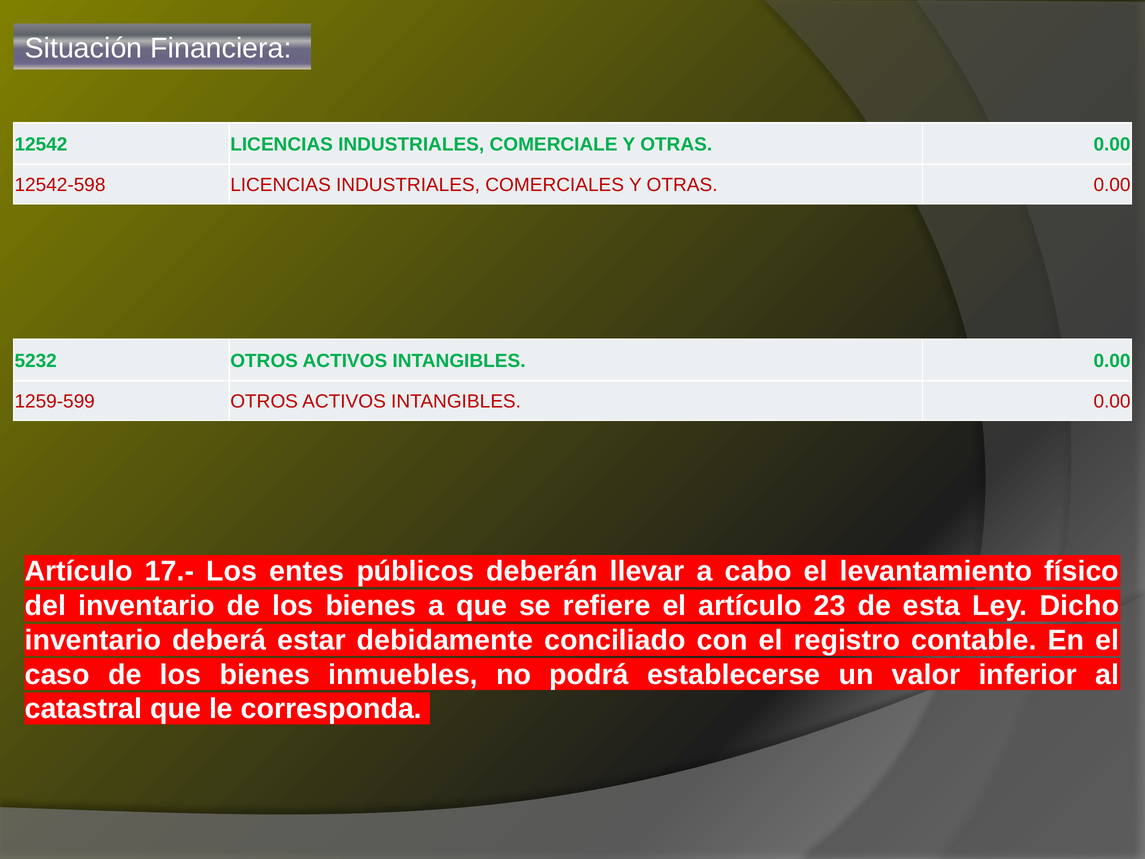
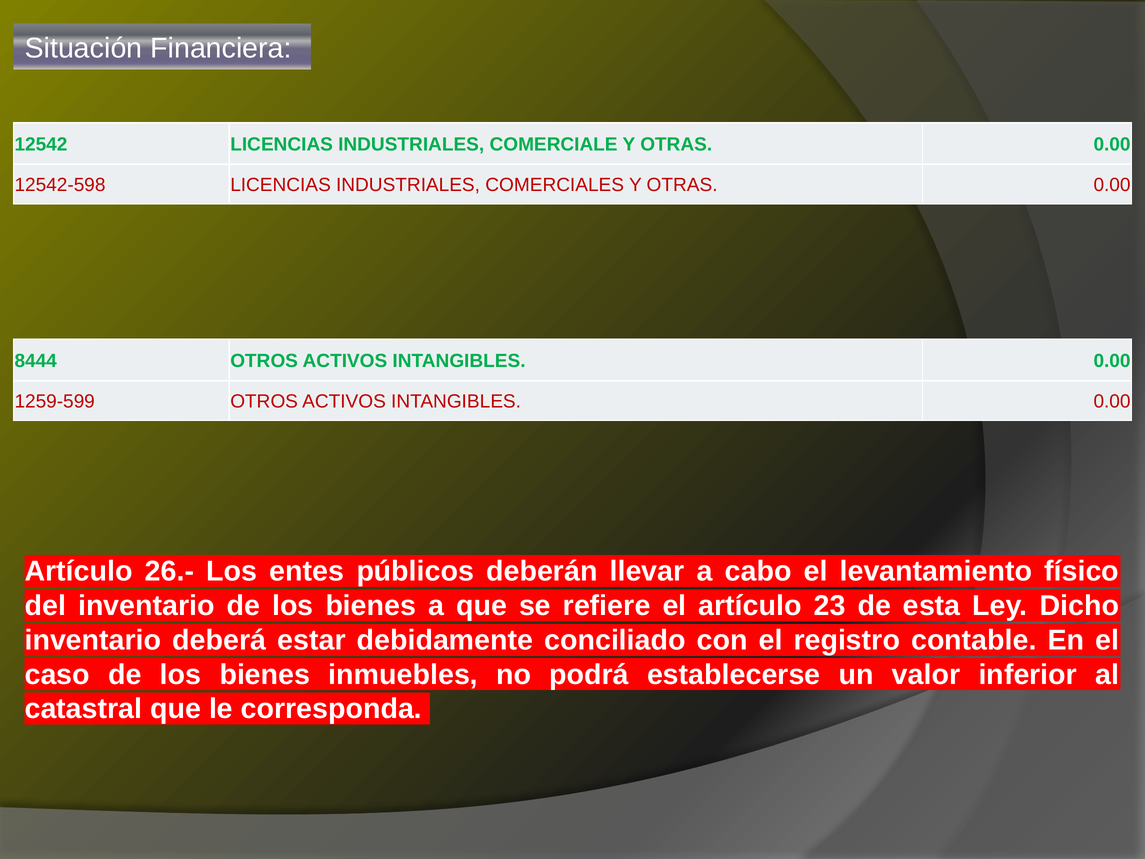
5232: 5232 -> 8444
17.-: 17.- -> 26.-
